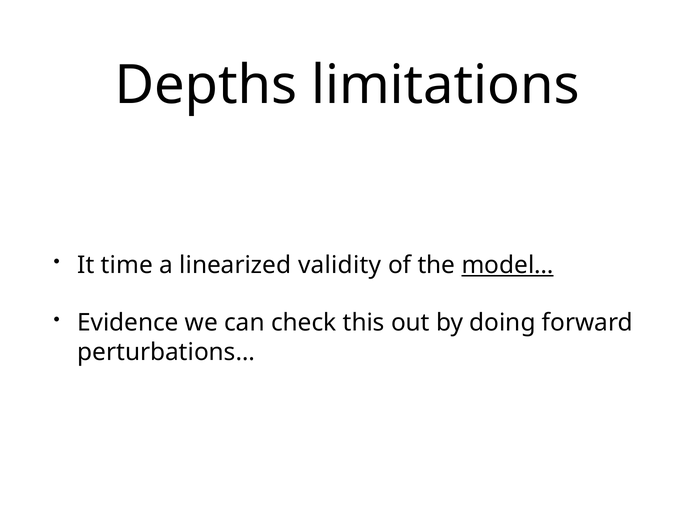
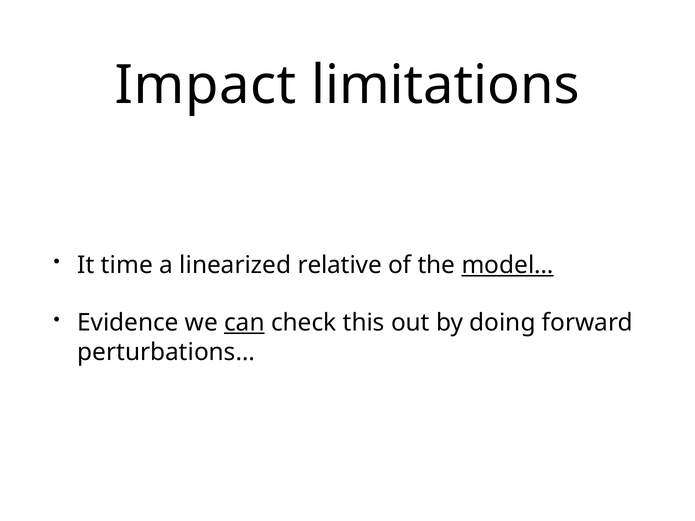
Depths: Depths -> Impact
validity: validity -> relative
can underline: none -> present
